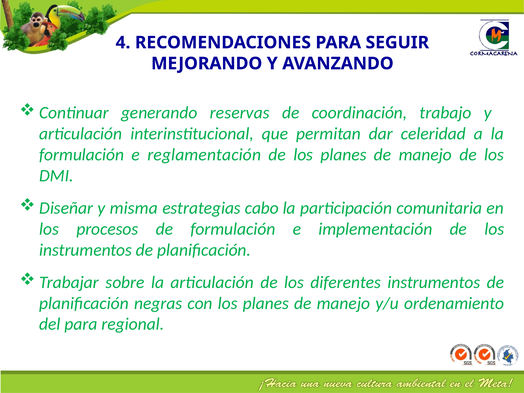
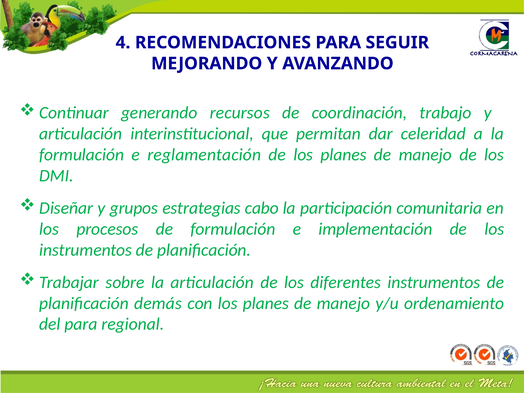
reservas: reservas -> recursos
misma: misma -> grupos
negras: negras -> demás
